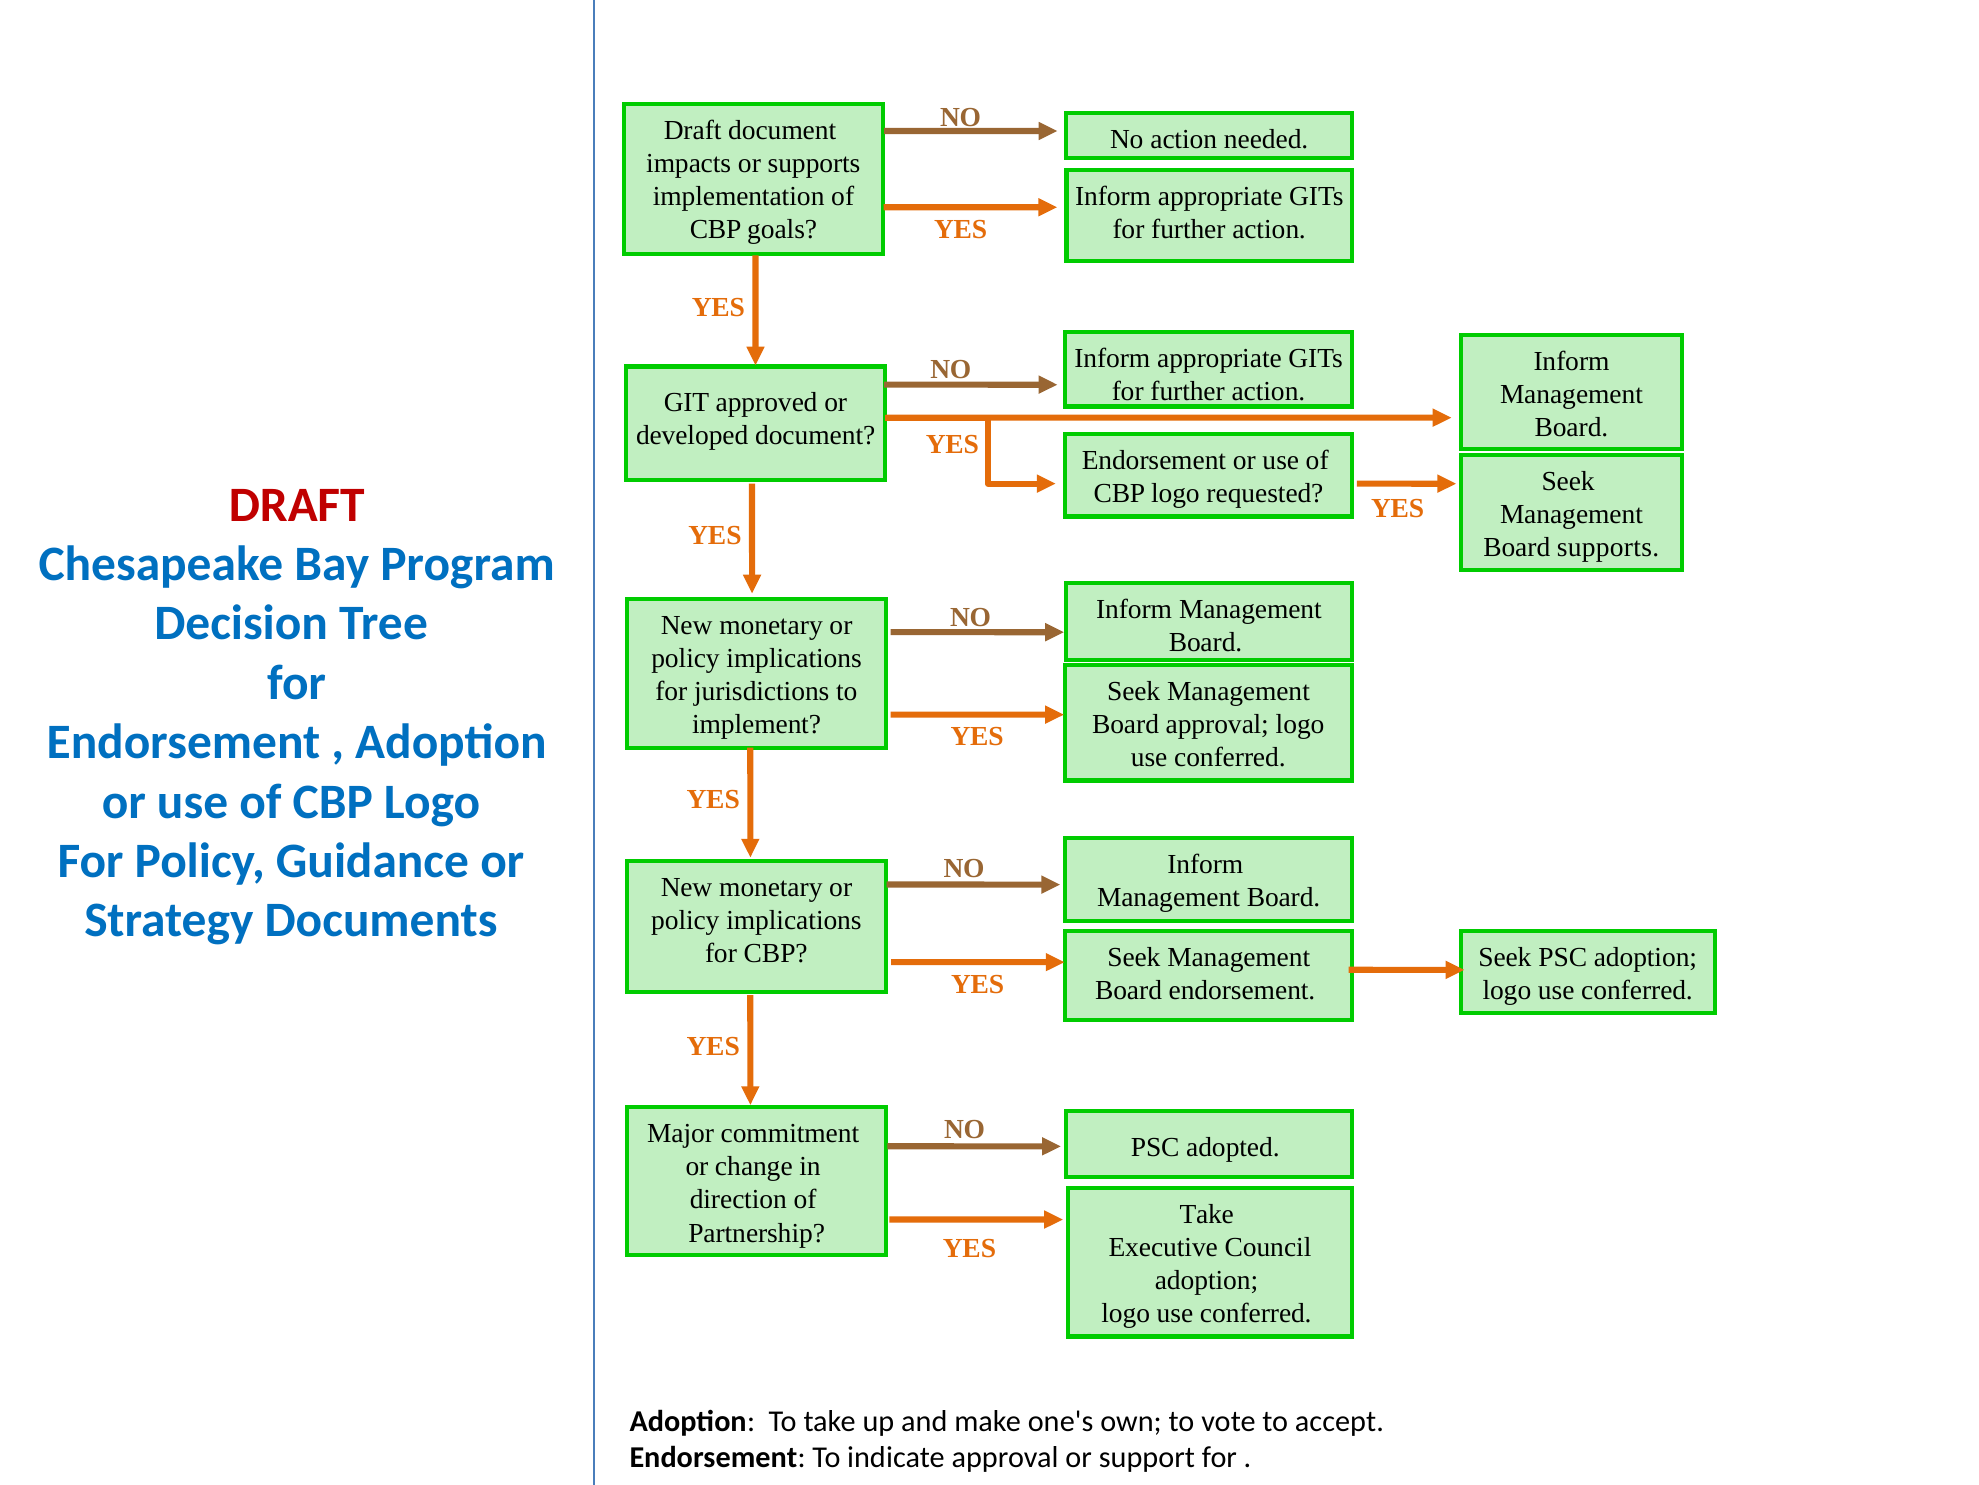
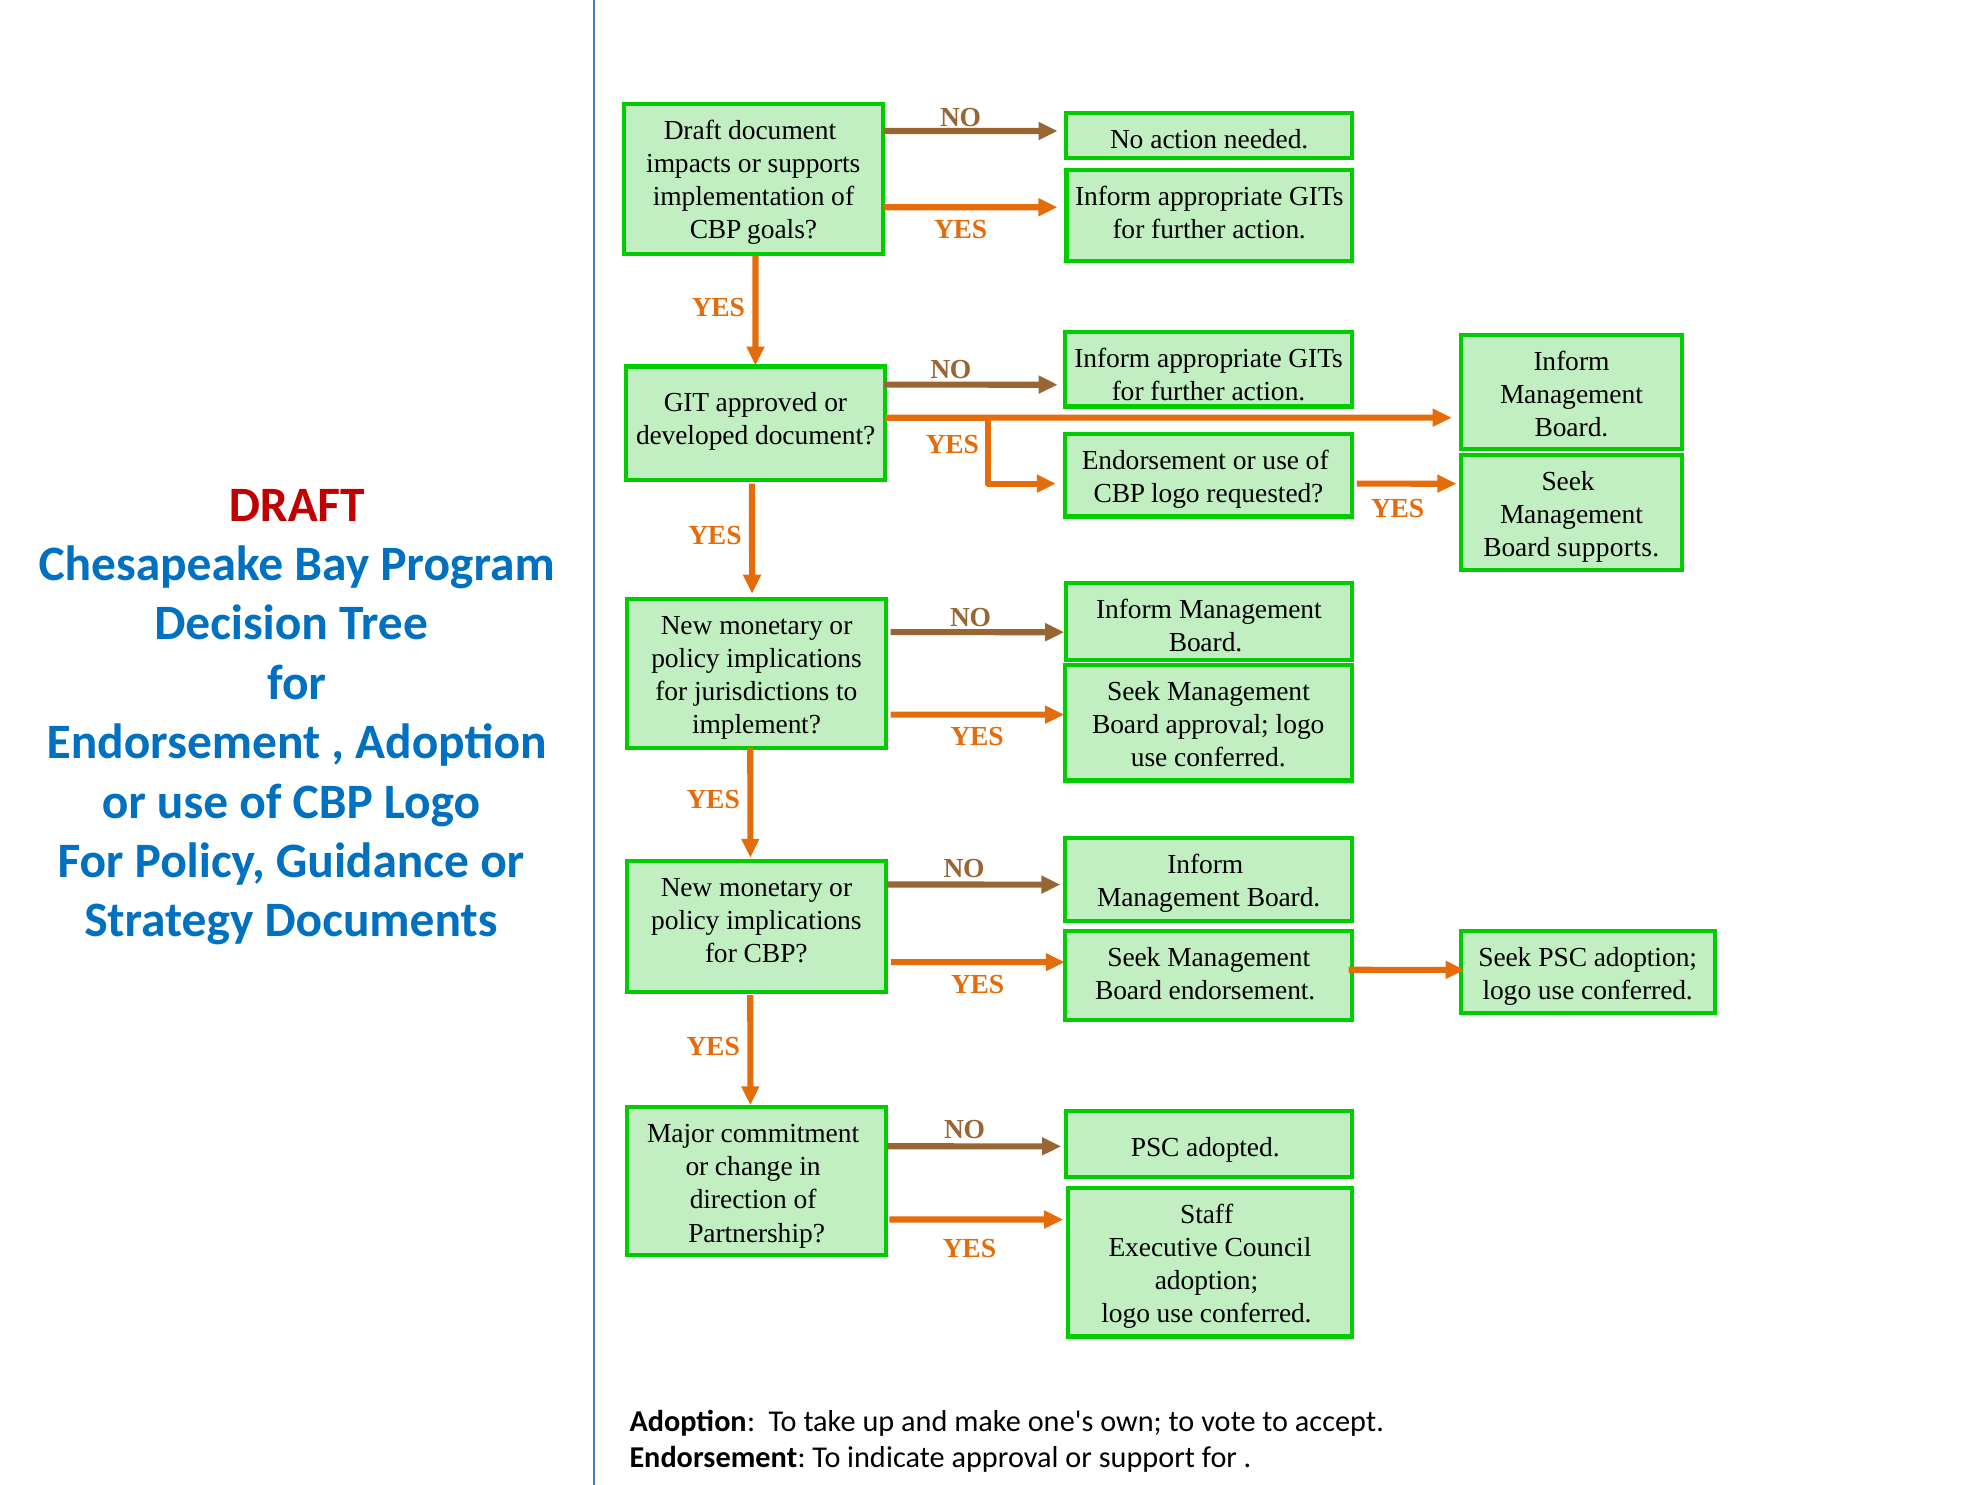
Take at (1207, 1214): Take -> Staff
